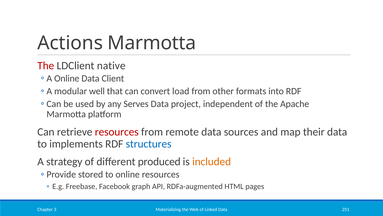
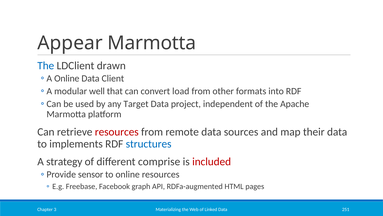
Actions: Actions -> Appear
The at (46, 65) colour: red -> blue
native: native -> drawn
Serves: Serves -> Target
produced: produced -> comprise
included colour: orange -> red
stored: stored -> sensor
